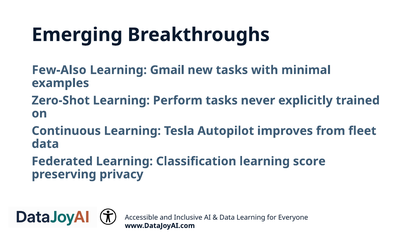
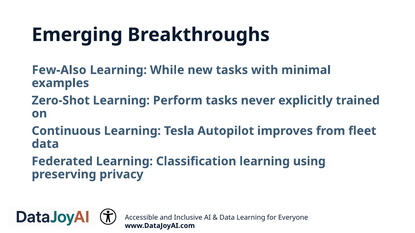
Gmail: Gmail -> While
score: score -> using
